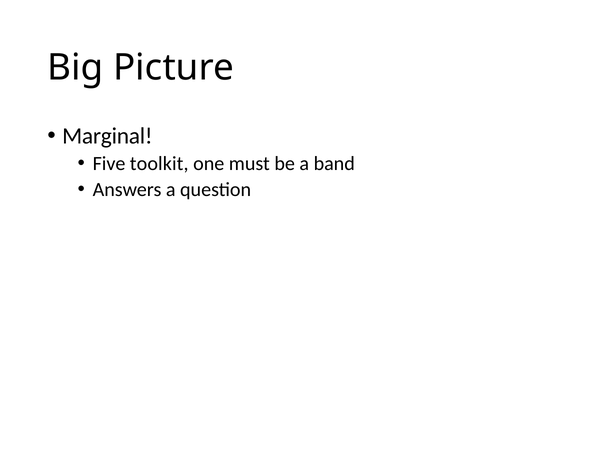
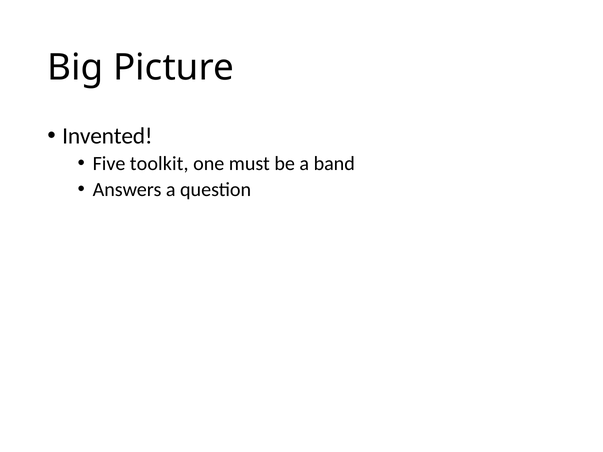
Marginal: Marginal -> Invented
